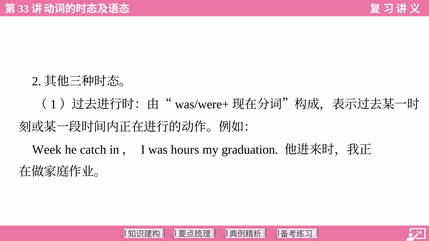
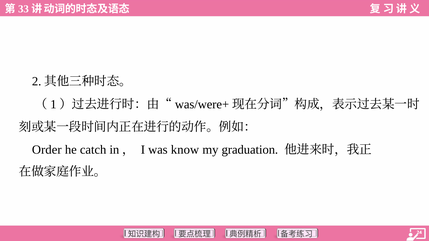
Week: Week -> Order
hours: hours -> know
